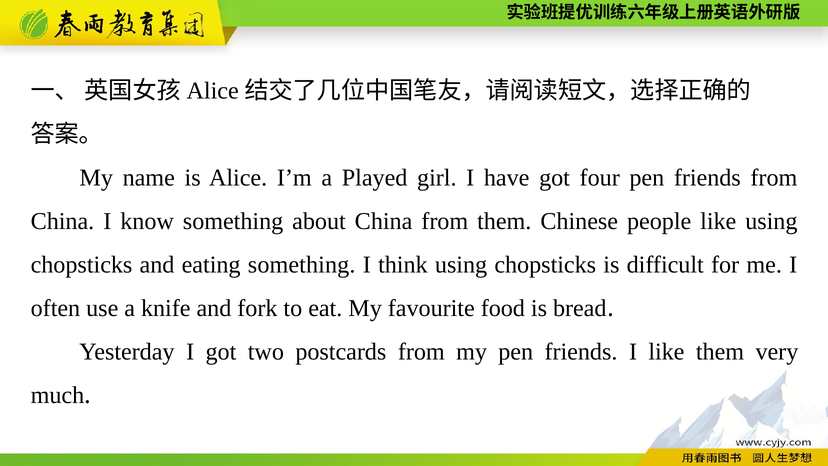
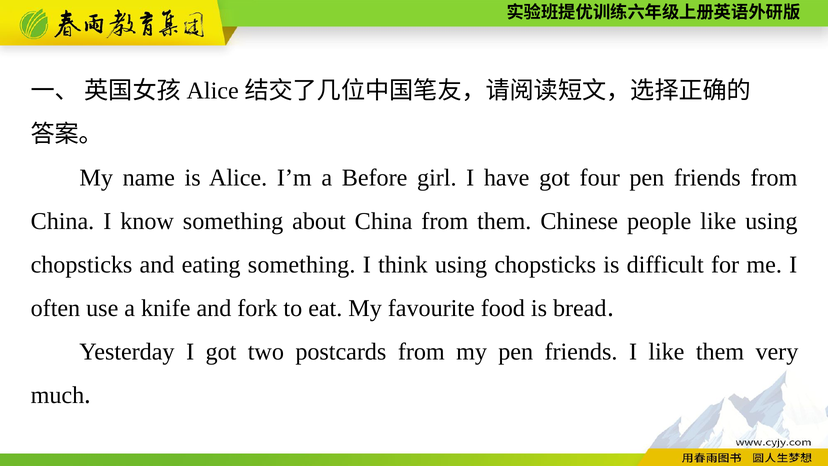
Played: Played -> Before
